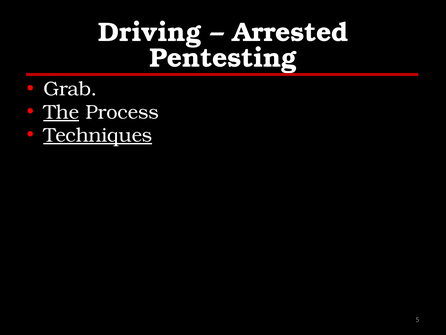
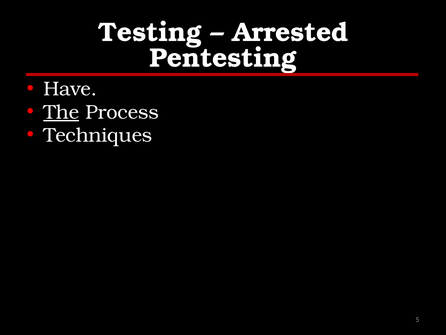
Driving: Driving -> Testing
Grab: Grab -> Have
Techniques underline: present -> none
